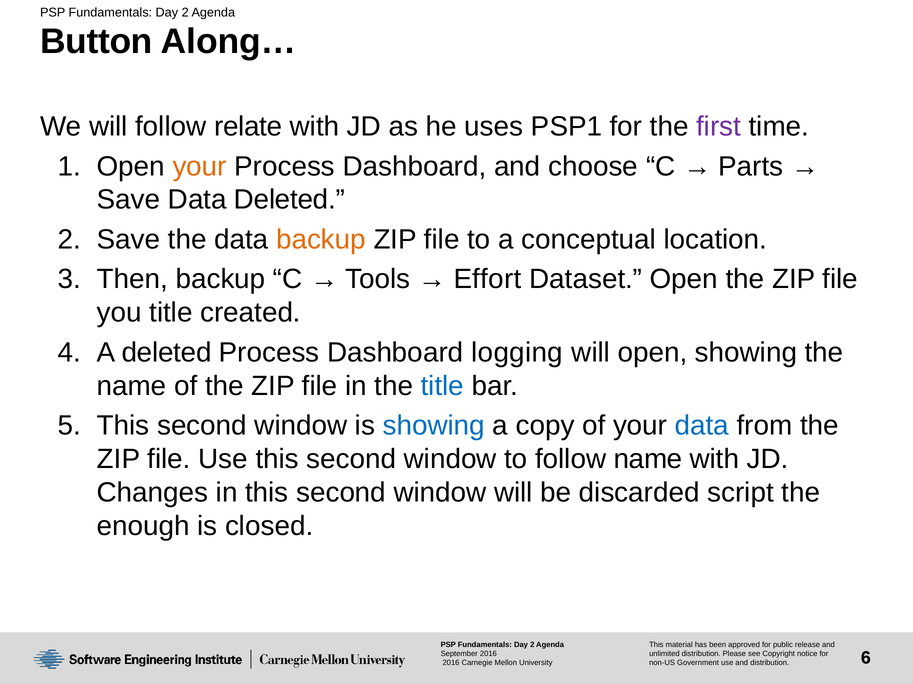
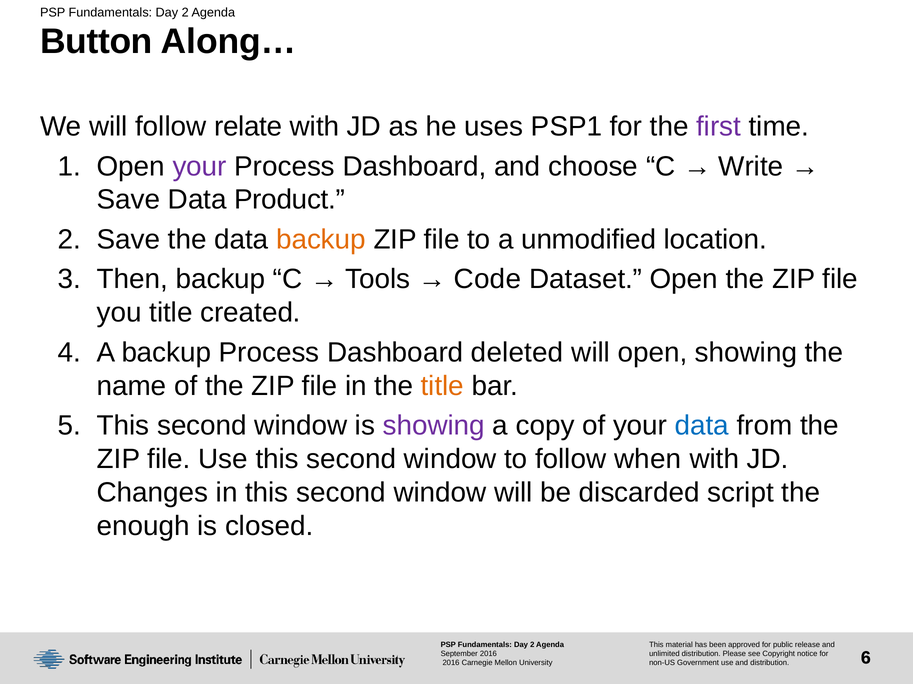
your at (200, 166) colour: orange -> purple
Parts: Parts -> Write
Data Deleted: Deleted -> Product
conceptual: conceptual -> unmodified
Effort: Effort -> Code
A deleted: deleted -> backup
logging: logging -> deleted
title at (442, 386) colour: blue -> orange
showing at (434, 426) colour: blue -> purple
follow name: name -> when
